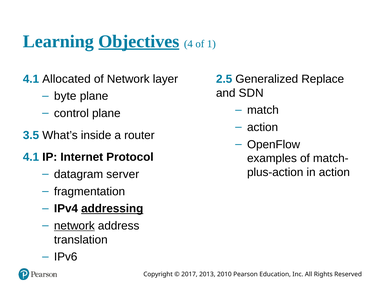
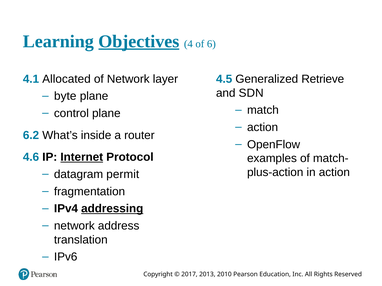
1: 1 -> 6
2.5: 2.5 -> 4.5
Replace: Replace -> Retrieve
3.5: 3.5 -> 6.2
4.1 at (31, 157): 4.1 -> 4.6
Internet underline: none -> present
server: server -> permit
network at (74, 226) underline: present -> none
